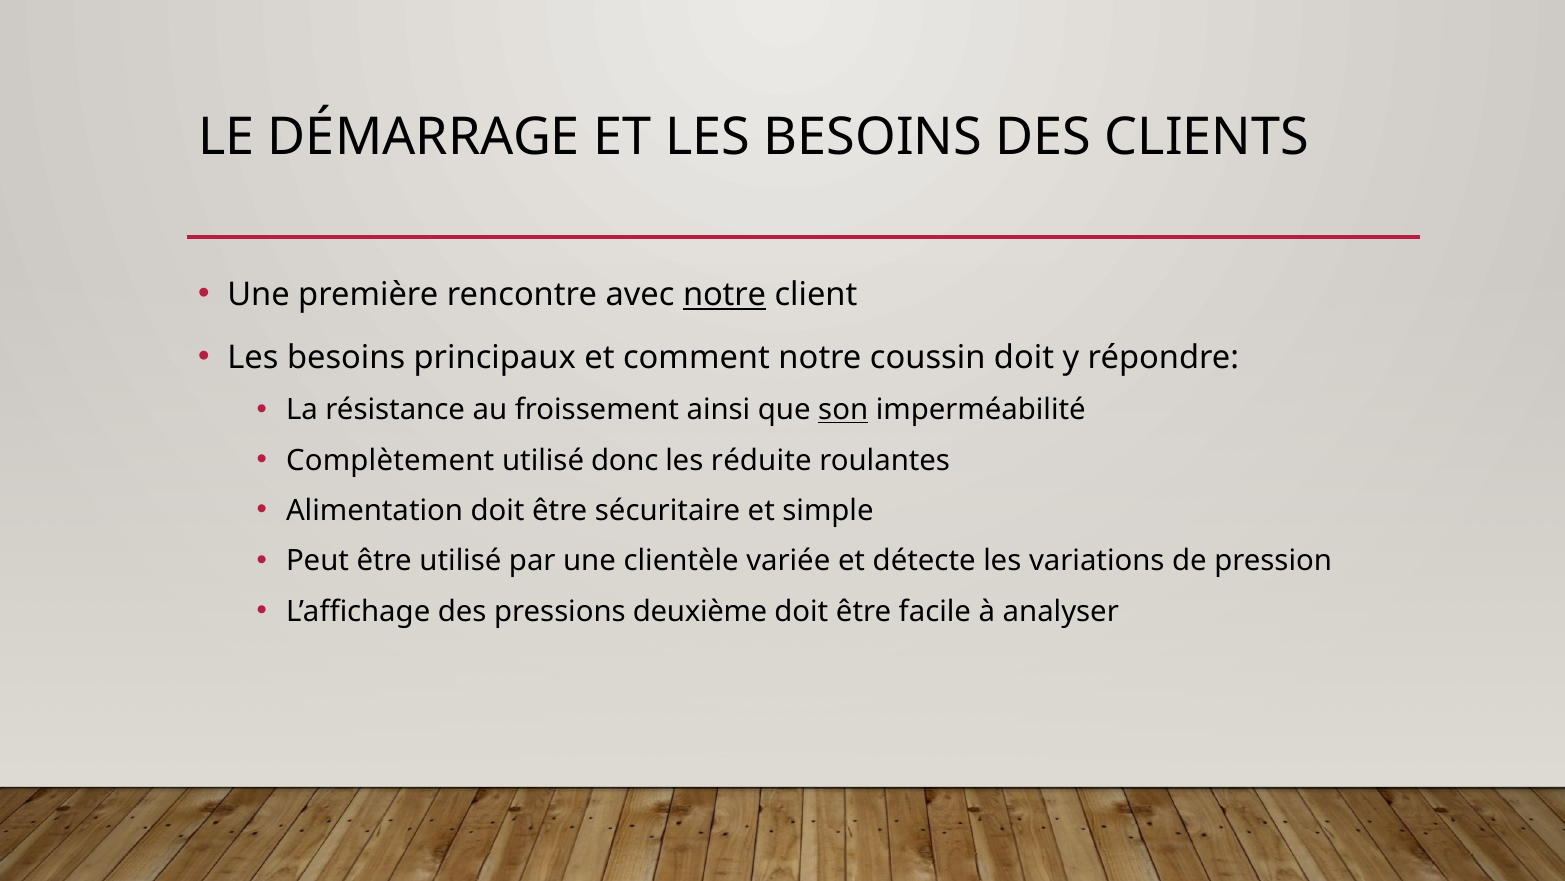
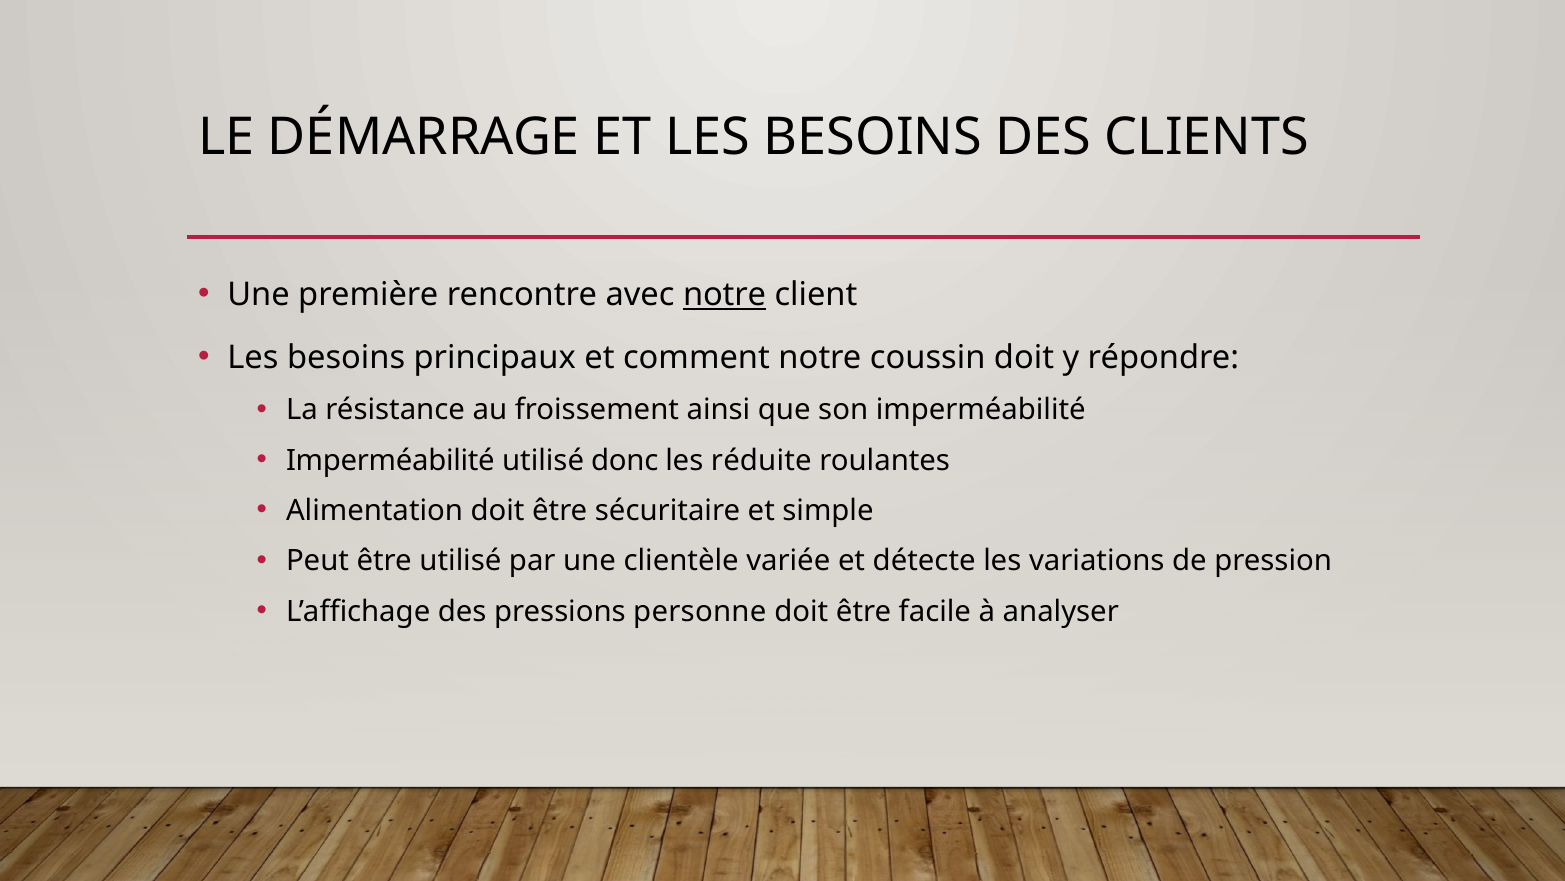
son underline: present -> none
Complètement at (390, 460): Complètement -> Imperméabilité
deuxième: deuxième -> personne
